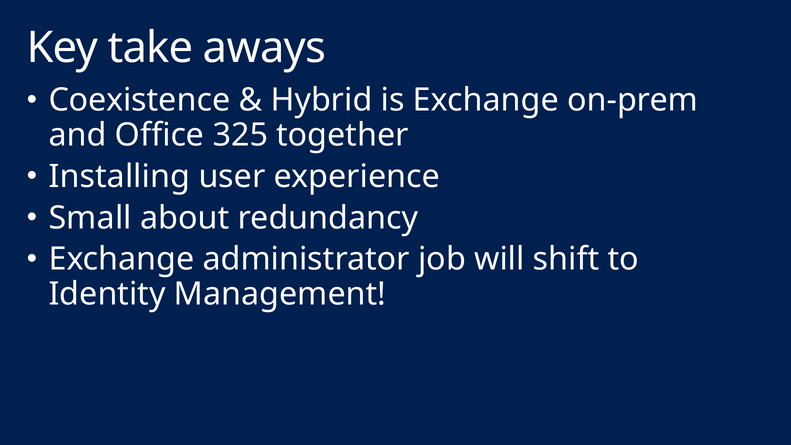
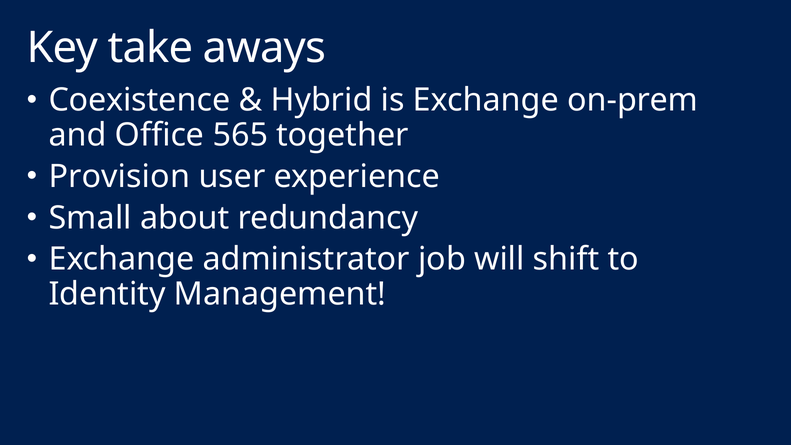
325: 325 -> 565
Installing: Installing -> Provision
